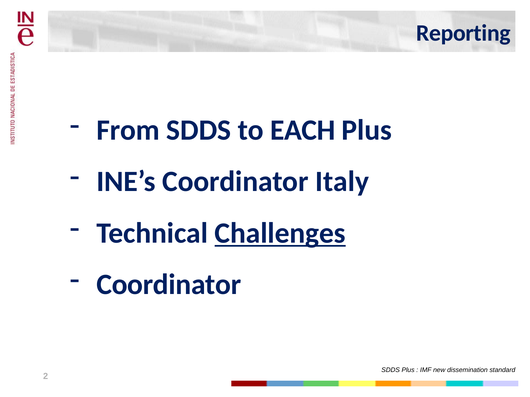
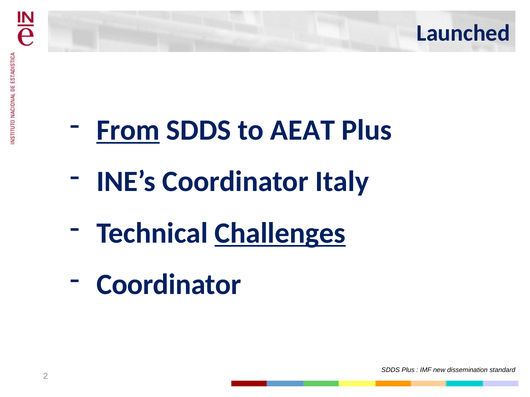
Reporting: Reporting -> Launched
From underline: none -> present
EACH: EACH -> AEAT
